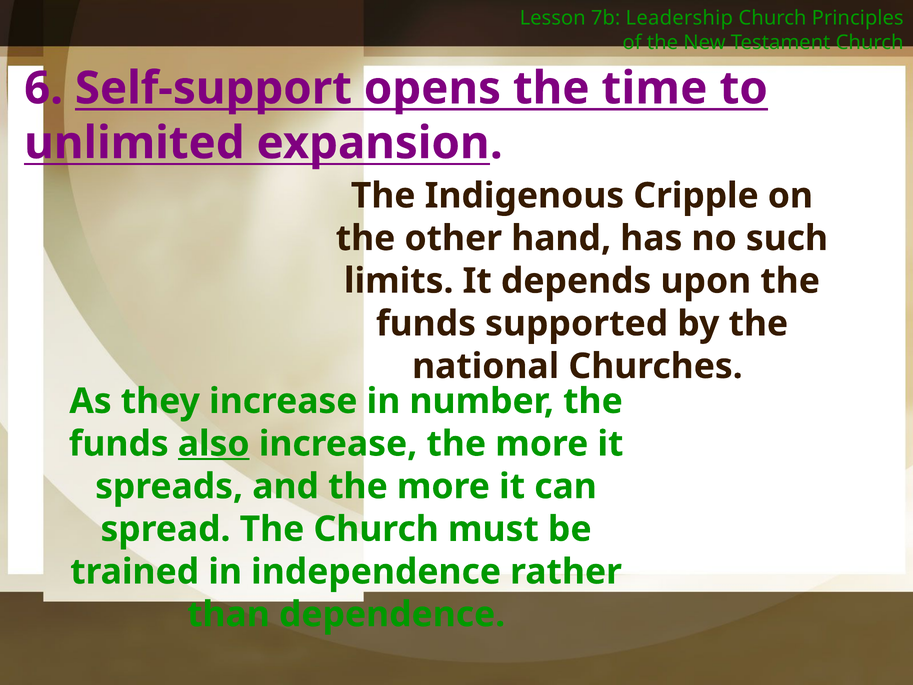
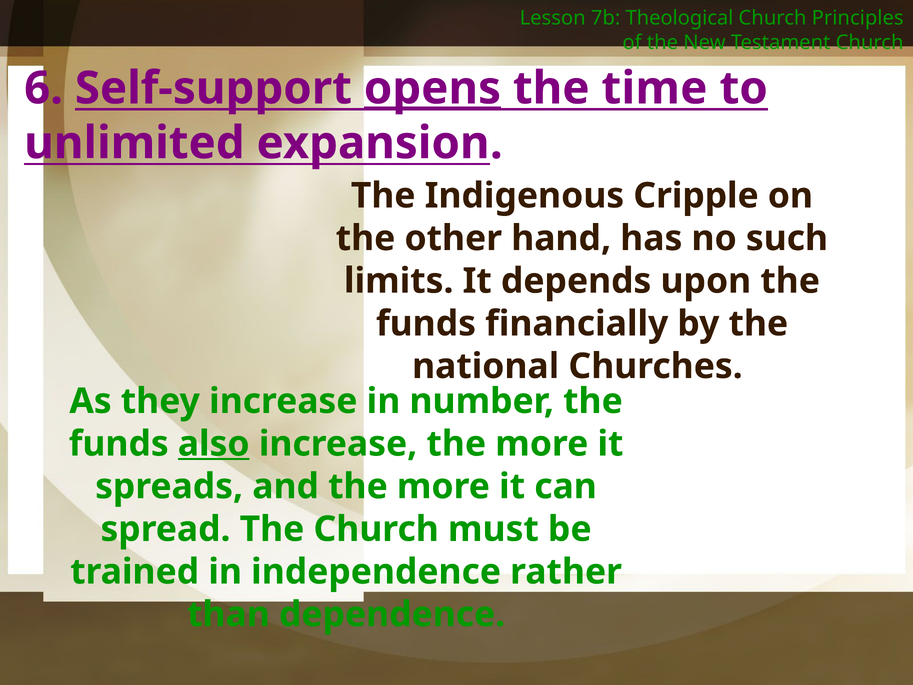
Leadership: Leadership -> Theological
opens underline: none -> present
supported: supported -> financially
